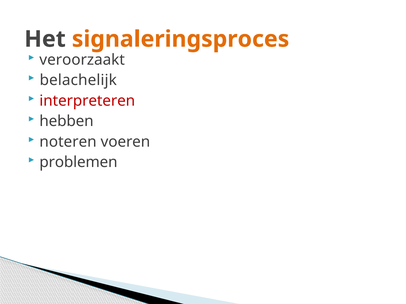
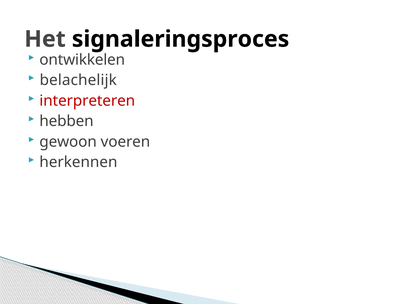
signaleringsproces colour: orange -> black
veroorzaakt: veroorzaakt -> ontwikkelen
noteren: noteren -> gewoon
problemen: problemen -> herkennen
